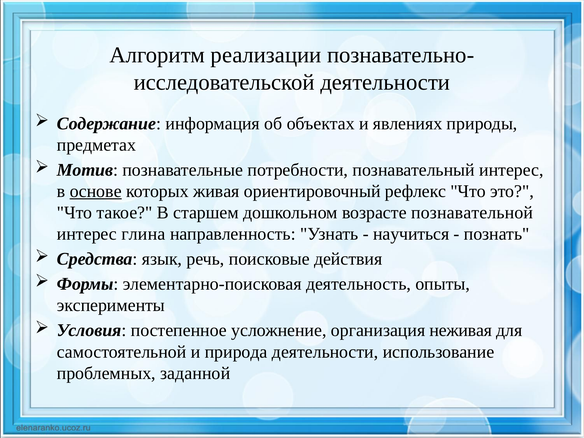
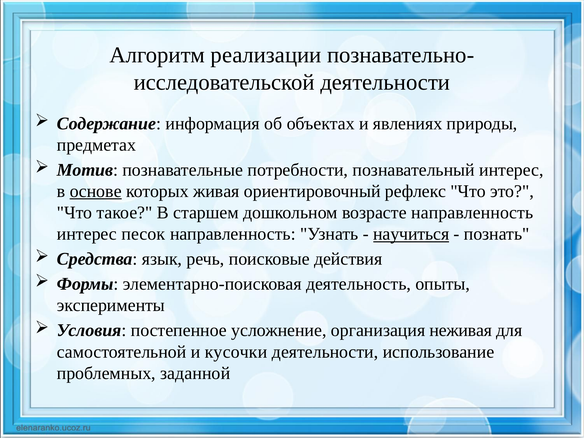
возрасте познавательной: познавательной -> направленность
глина: глина -> песок
научиться underline: none -> present
природа: природа -> кусочки
